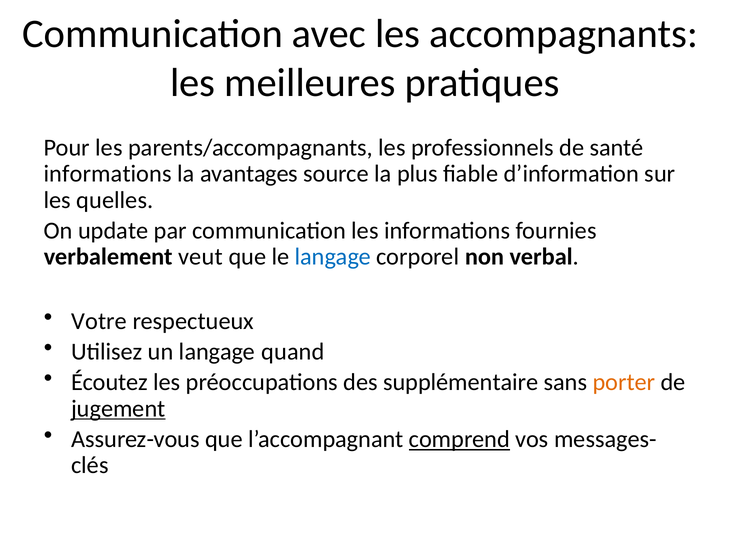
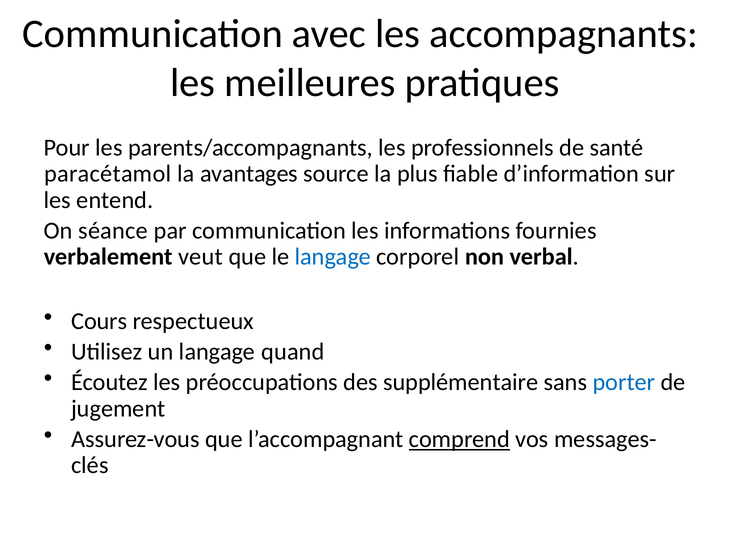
informations at (108, 174): informations -> paracétamol
quelles: quelles -> entend
update: update -> séance
Votre: Votre -> Cours
porter colour: orange -> blue
jugement underline: present -> none
